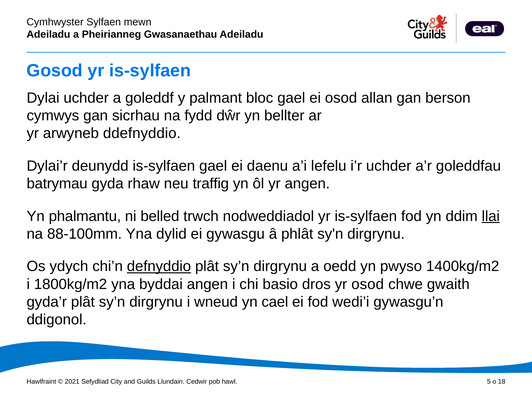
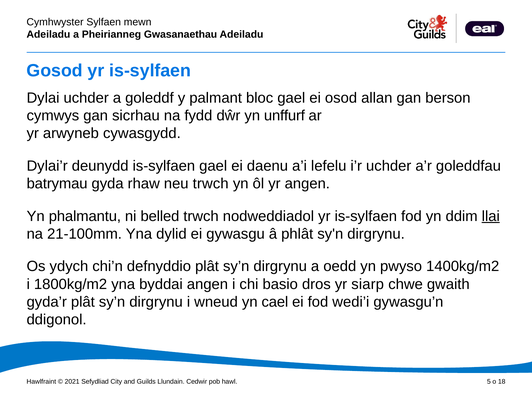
bellter: bellter -> unffurf
ddefnyddio: ddefnyddio -> cywasgydd
neu traffig: traffig -> trwch
88-100mm: 88-100mm -> 21-100mm
defnyddio underline: present -> none
yr osod: osod -> siarp
